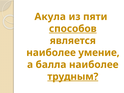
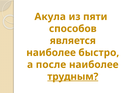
способов underline: present -> none
умение: умение -> быстро
балла: балла -> после
